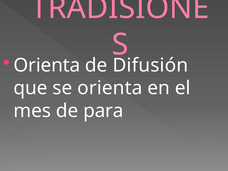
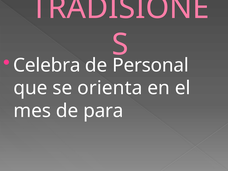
Orienta at (47, 65): Orienta -> Celebra
Difusión: Difusión -> Personal
